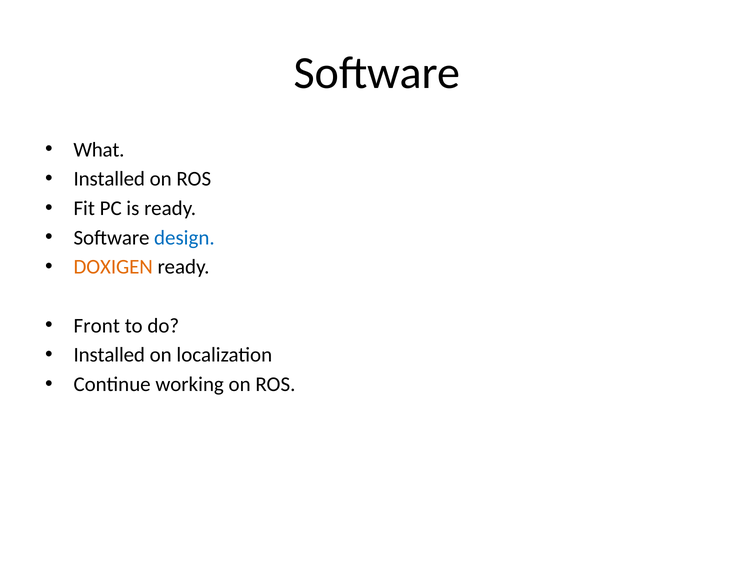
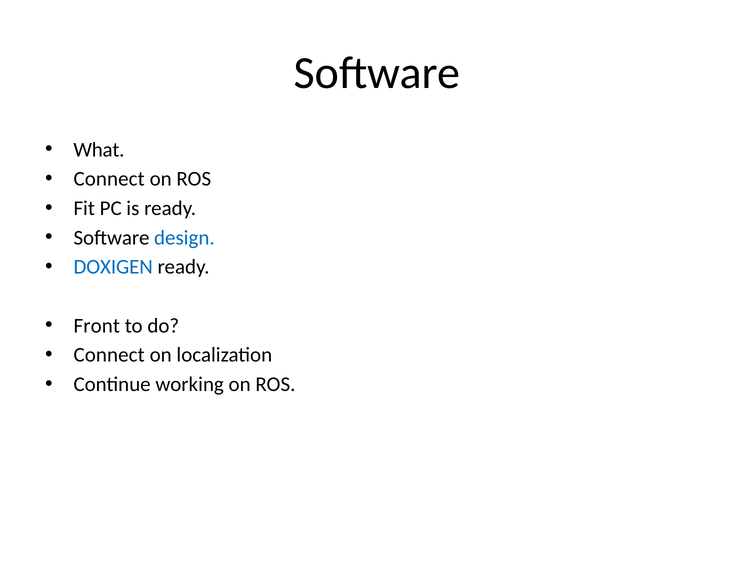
Installed at (109, 179): Installed -> Connect
DOXIGEN colour: orange -> blue
Installed at (109, 355): Installed -> Connect
